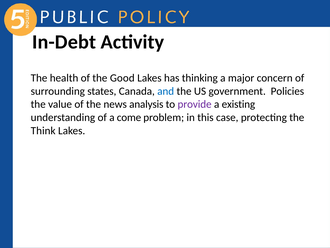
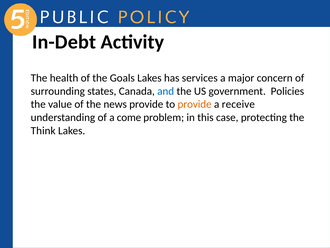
Good: Good -> Goals
thinking: thinking -> services
news analysis: analysis -> provide
provide at (195, 104) colour: purple -> orange
existing: existing -> receive
